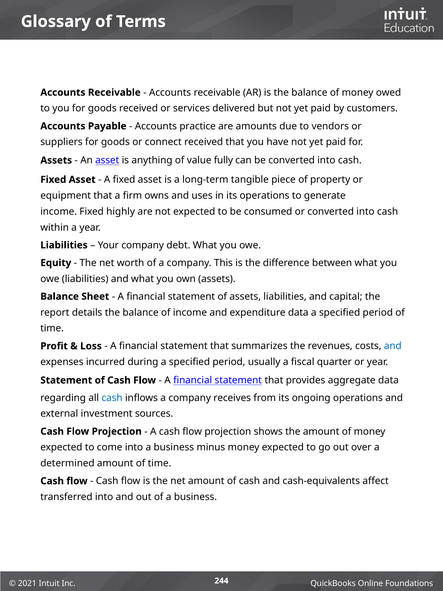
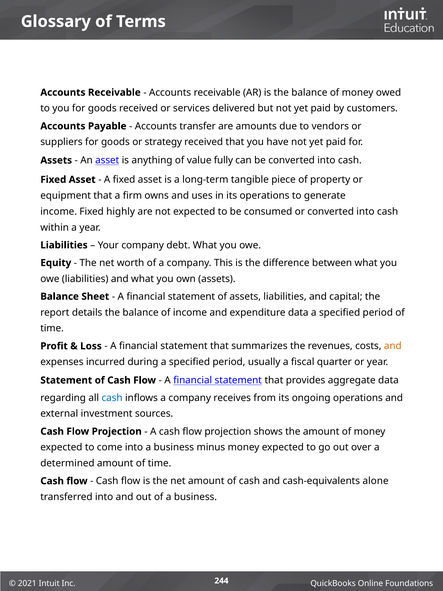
practice: practice -> transfer
connect: connect -> strategy
and at (393, 346) colour: blue -> orange
affect: affect -> alone
